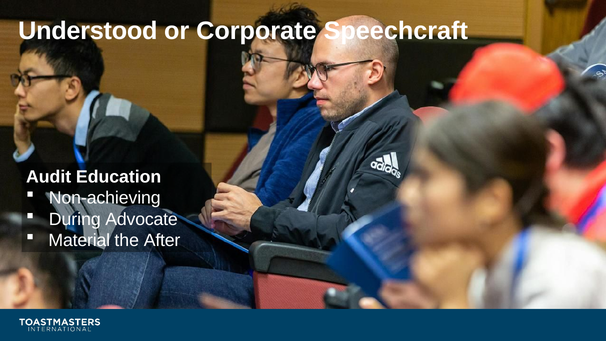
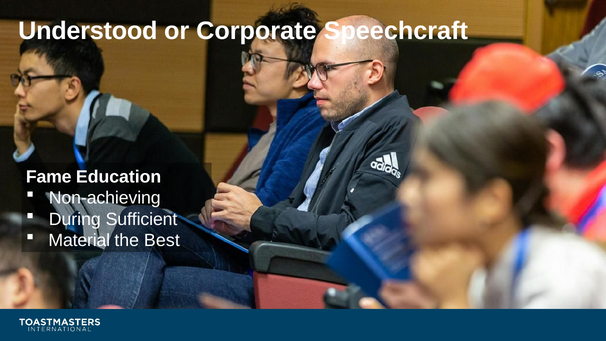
Audit: Audit -> Fame
Advocate: Advocate -> Sufficient
After: After -> Best
